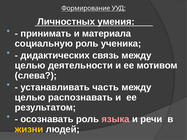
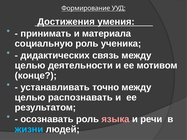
Личностных: Личностных -> Достижения
слева: слева -> конце
часть: часть -> точно
жизни colour: yellow -> light blue
